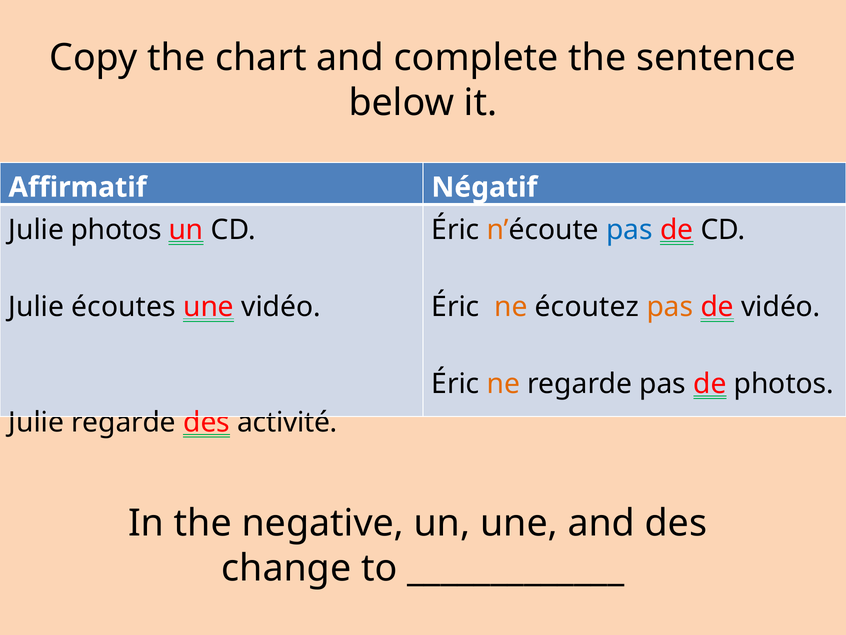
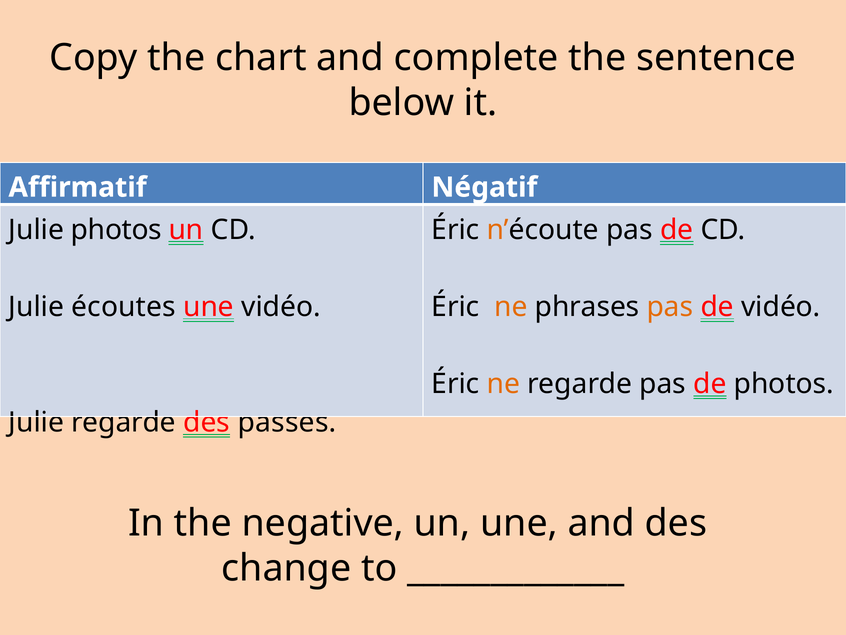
pas at (629, 230) colour: blue -> black
écoutez: écoutez -> phrases
activité: activité -> passes
